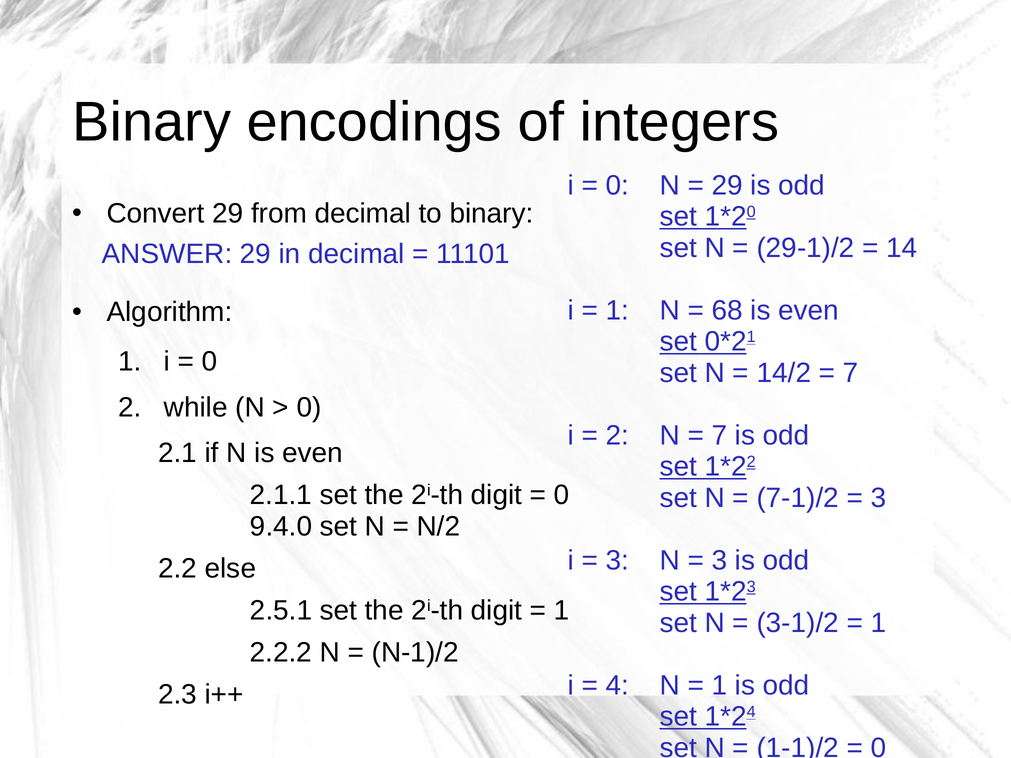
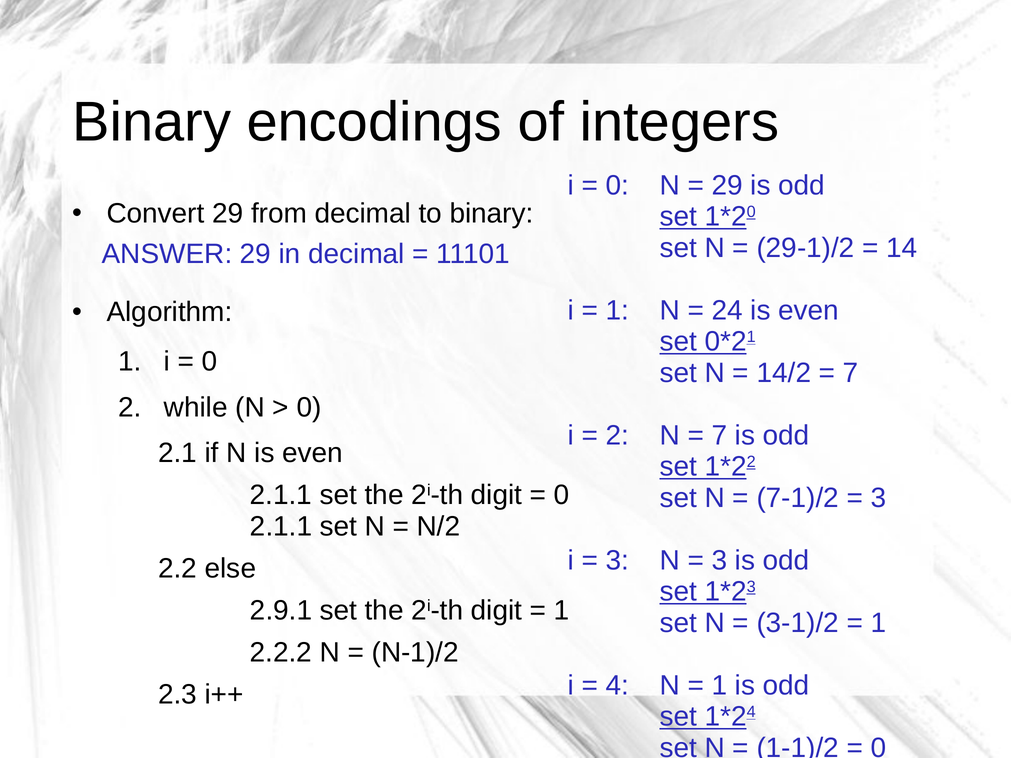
68: 68 -> 24
9.4.0 at (281, 527): 9.4.0 -> 2.1.1
2.5.1: 2.5.1 -> 2.9.1
